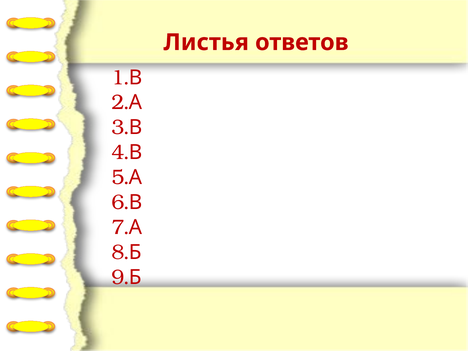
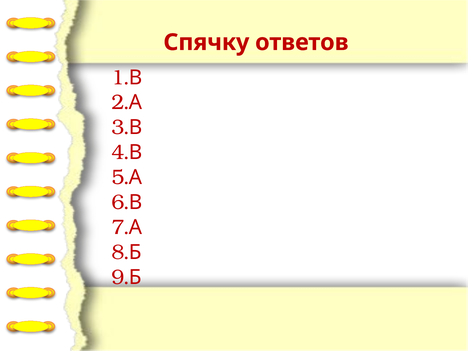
Листья: Листья -> Спячку
